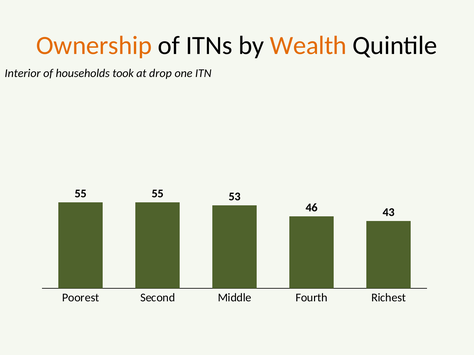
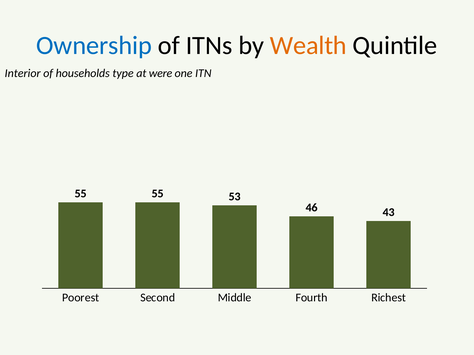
Ownership colour: orange -> blue
took: took -> type
drop: drop -> were
